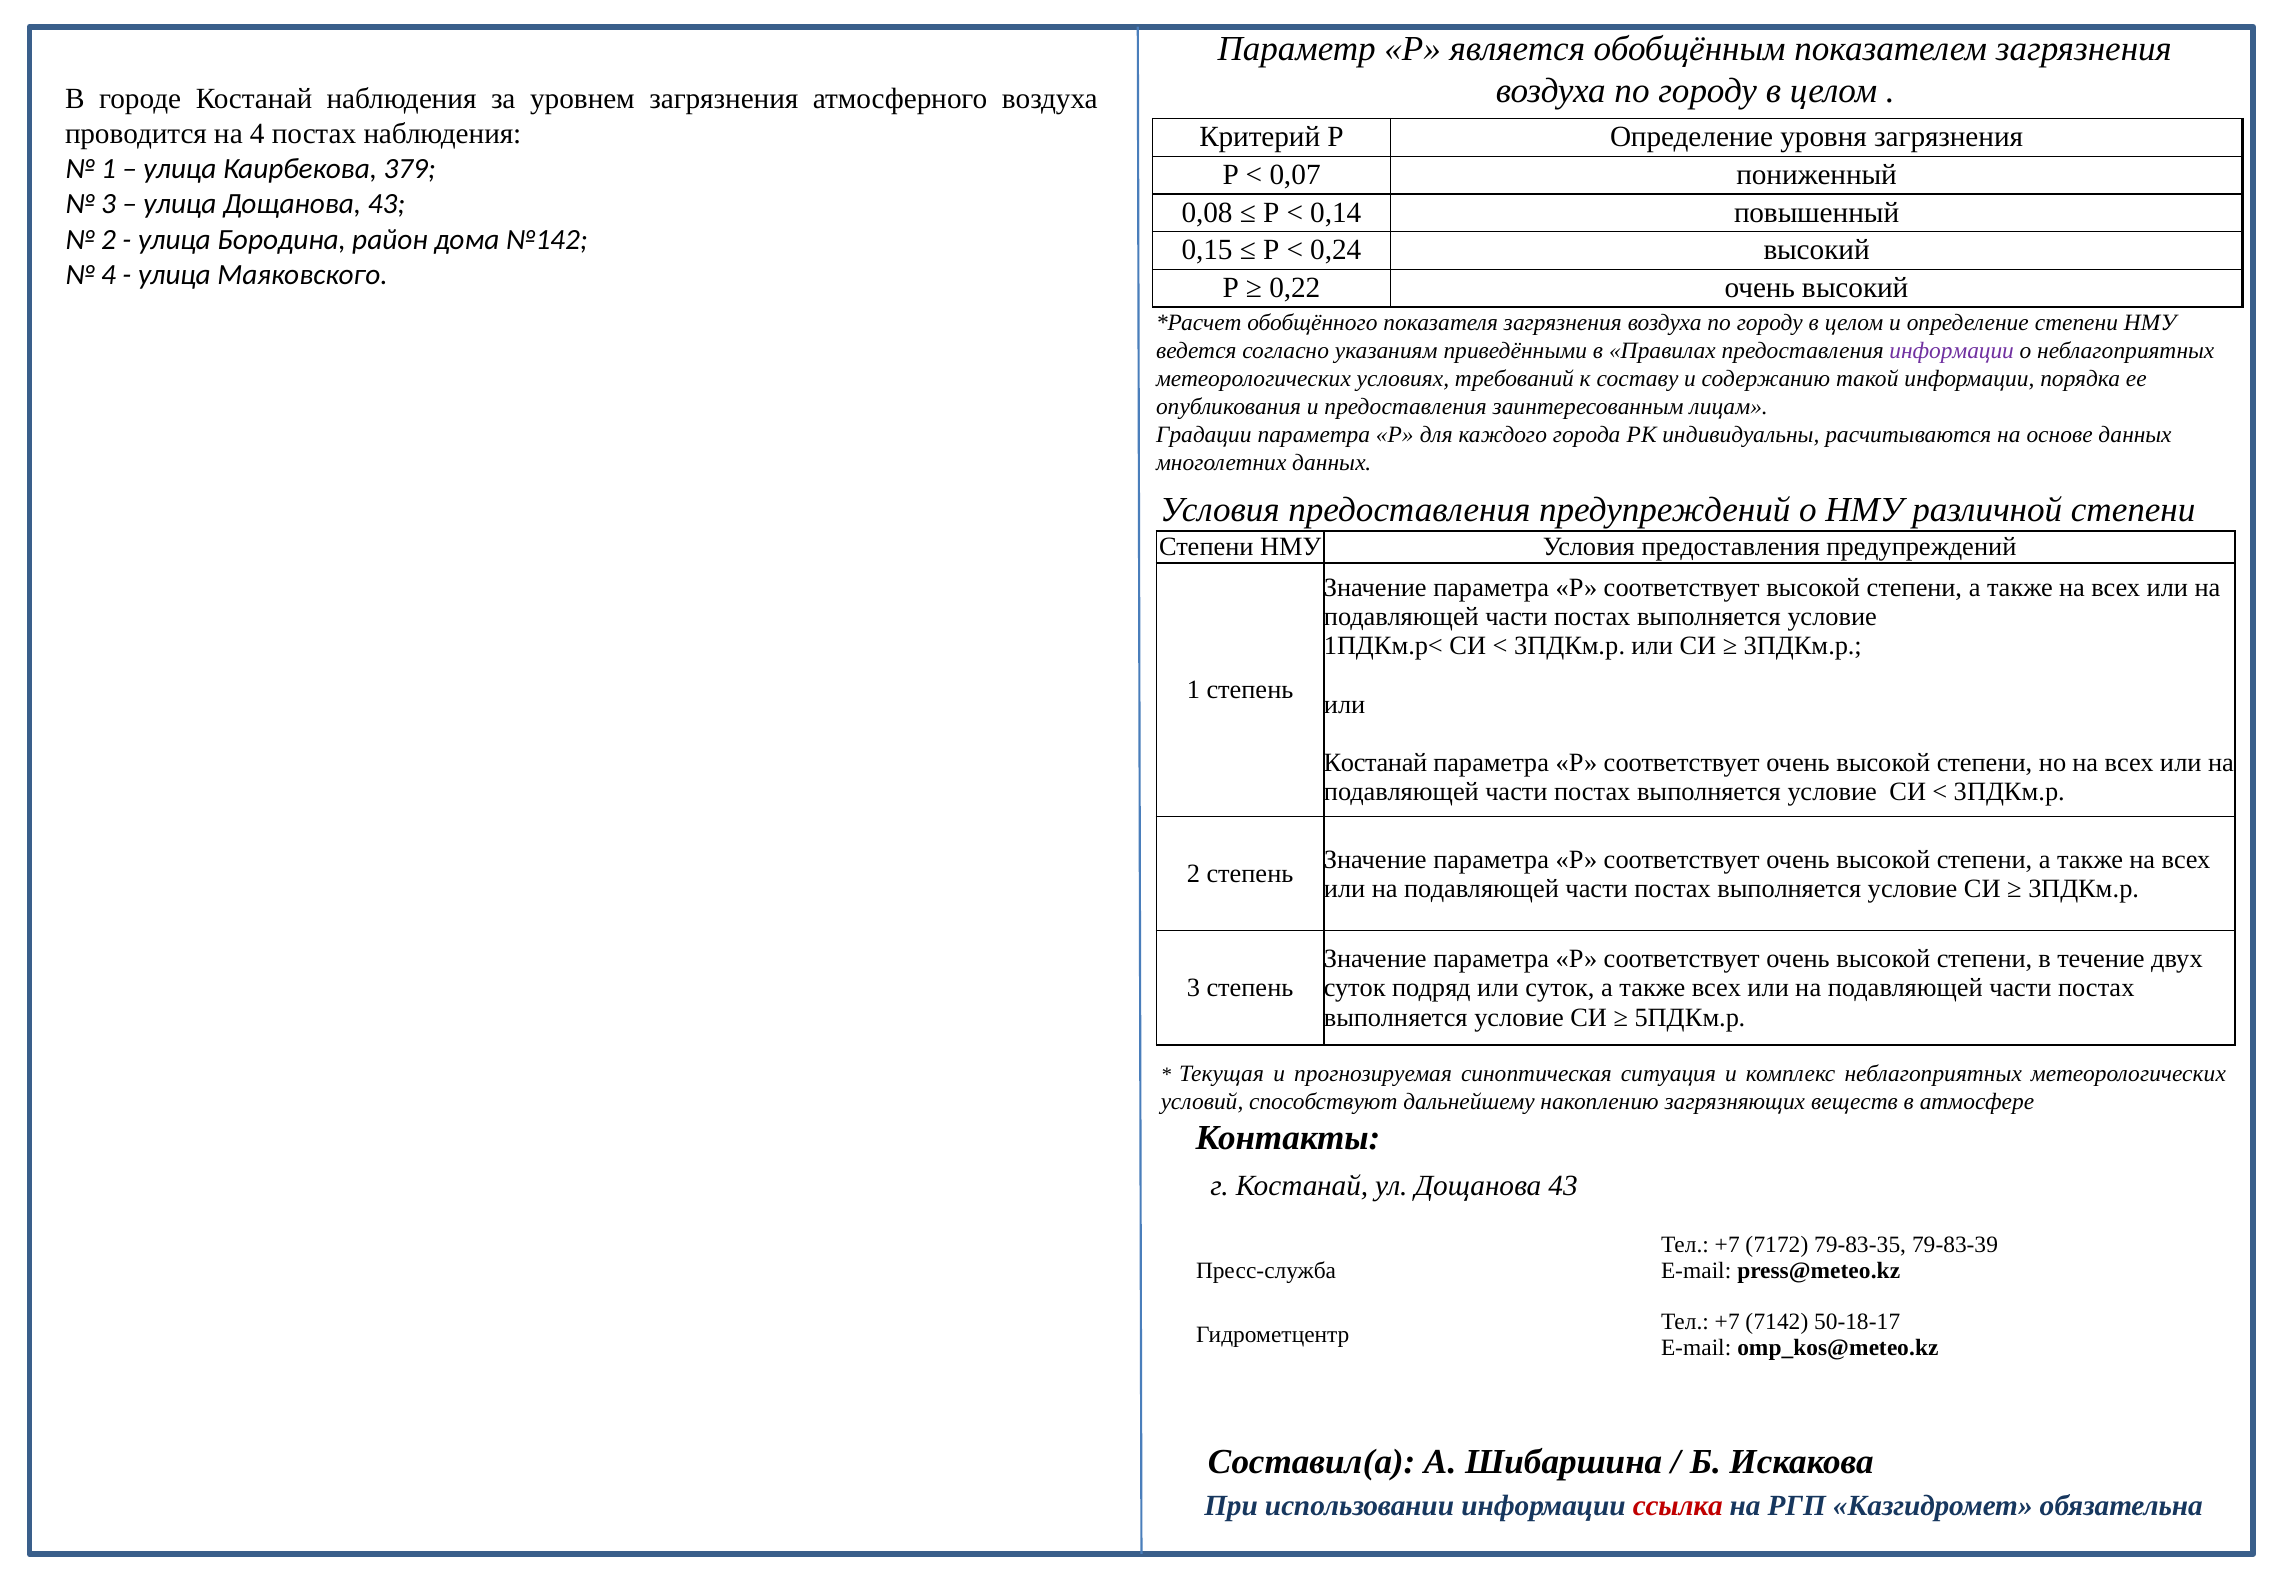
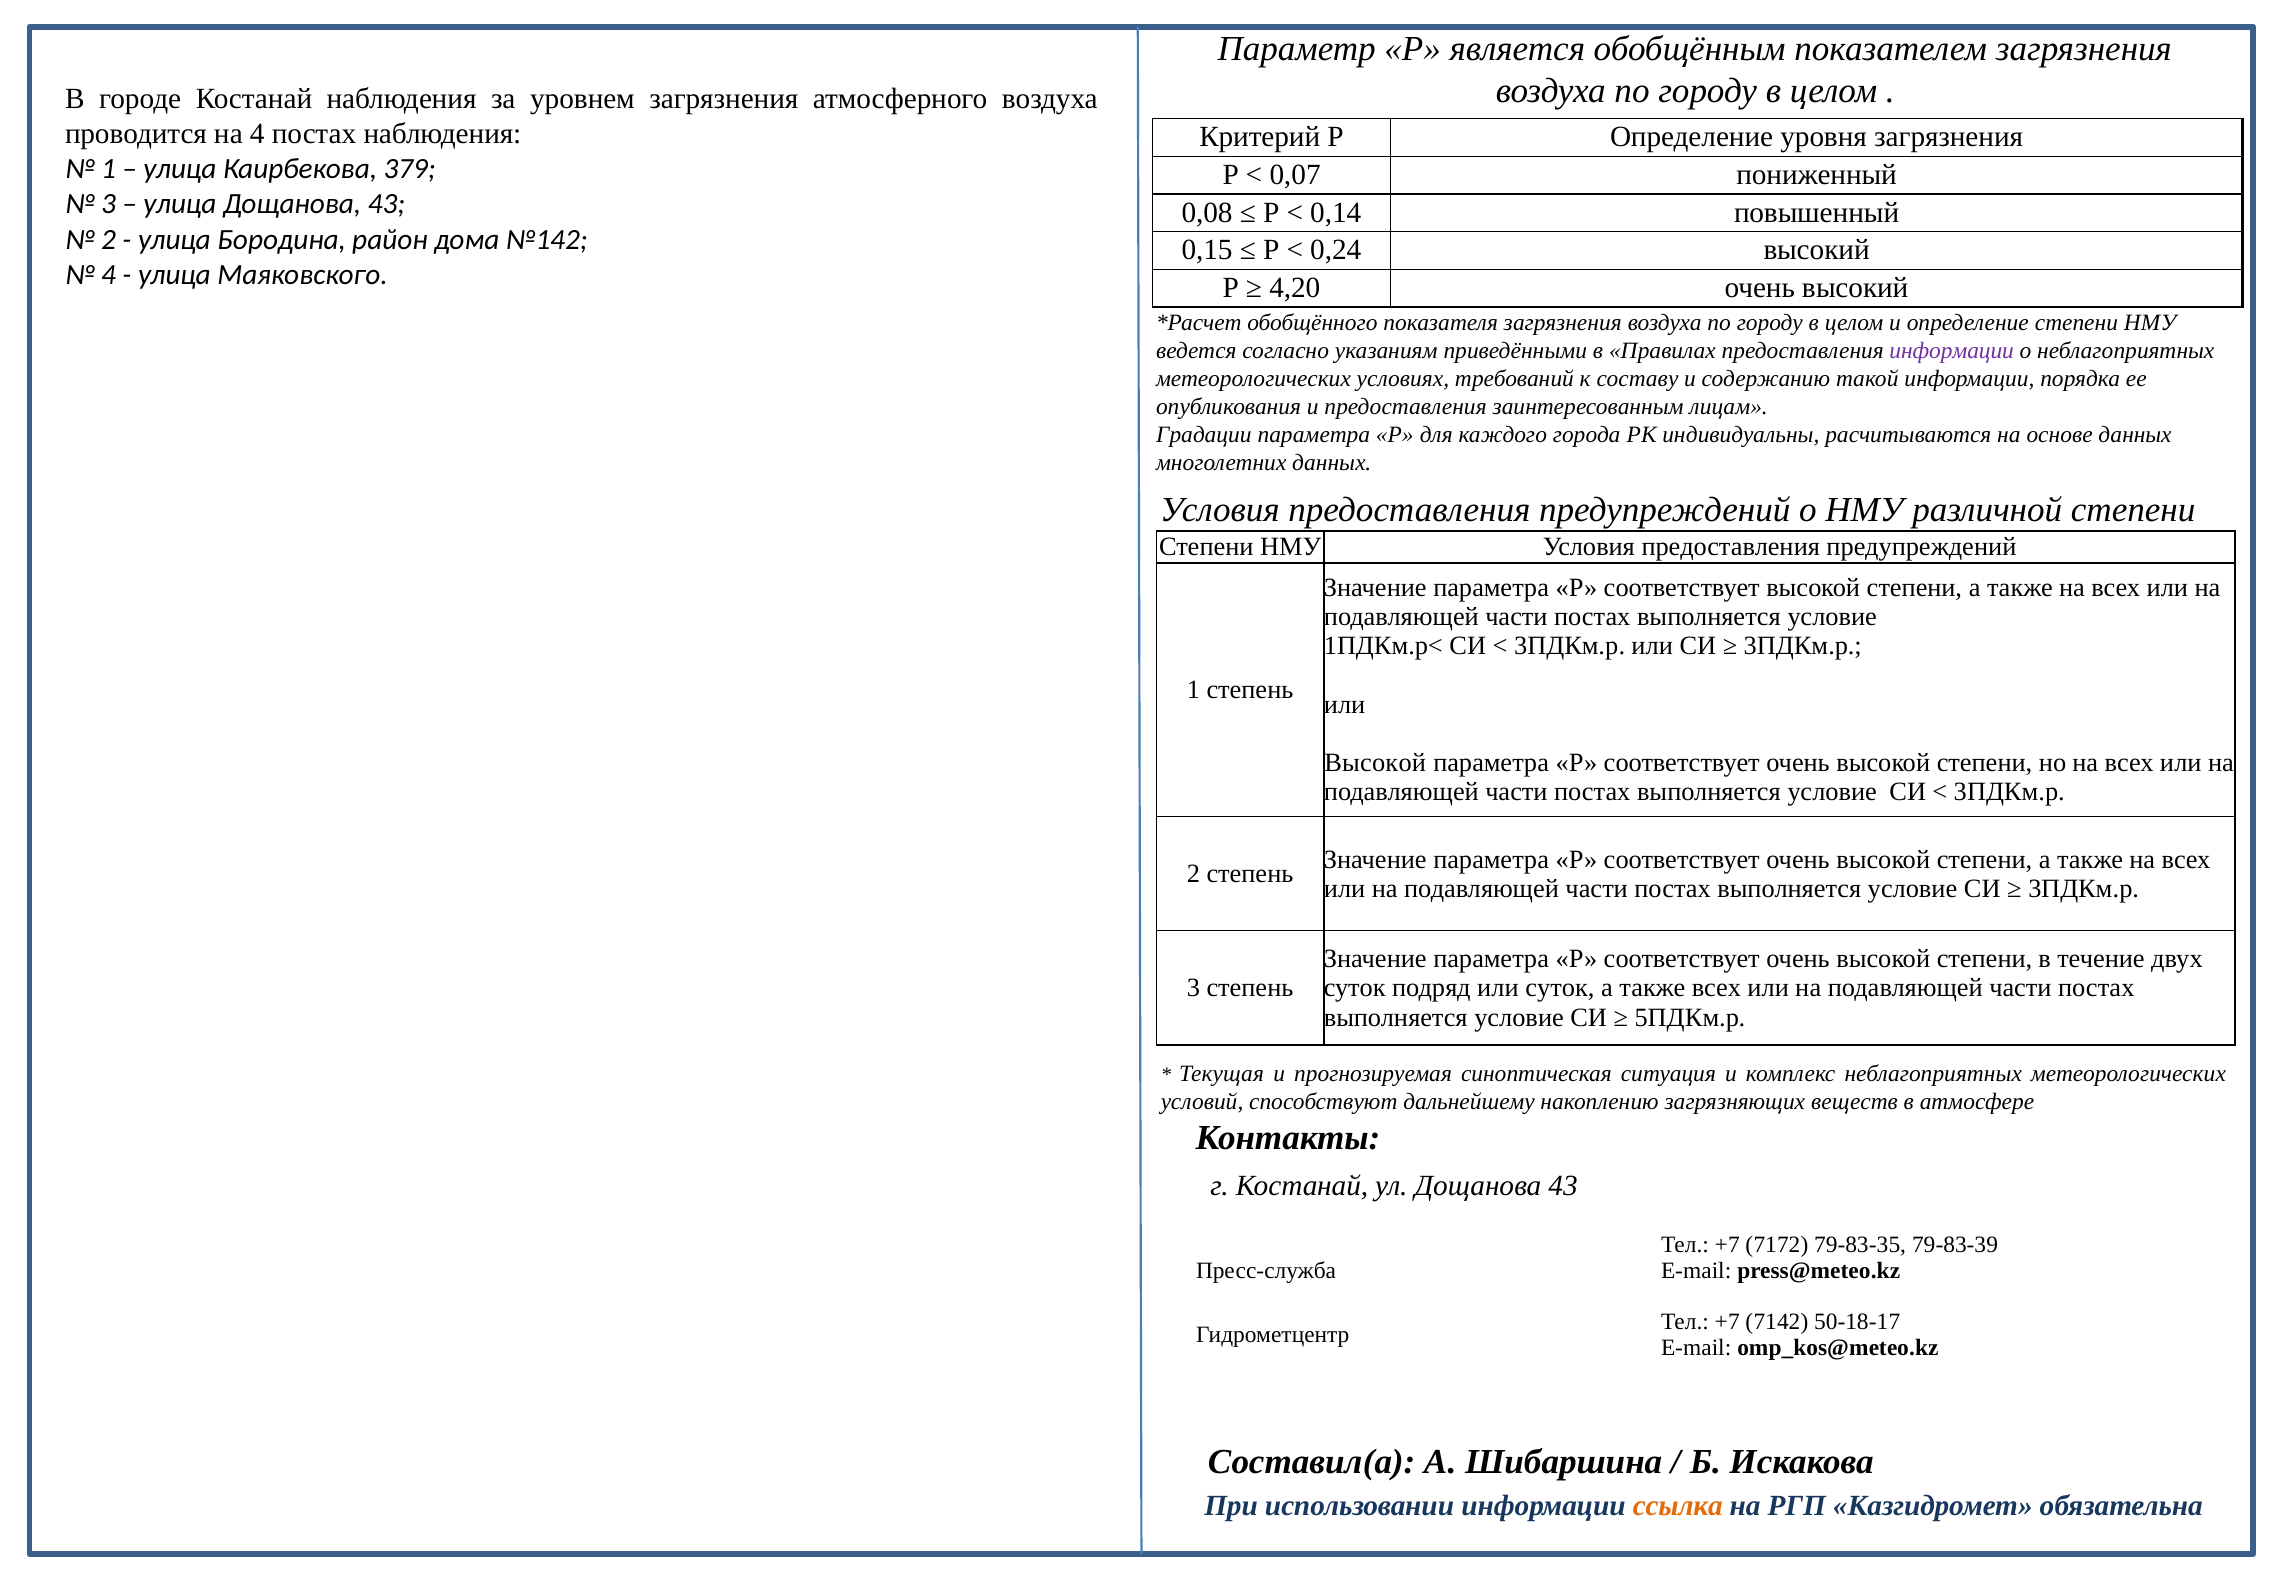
0,22: 0,22 -> 4,20
Костанай at (1375, 763): Костанай -> Высокой
ссылка colour: red -> orange
